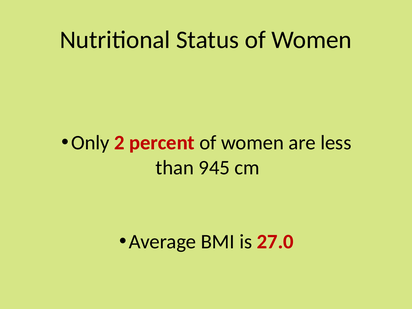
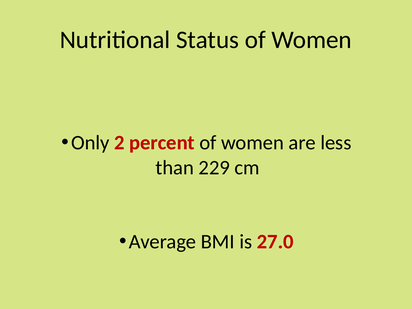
945: 945 -> 229
